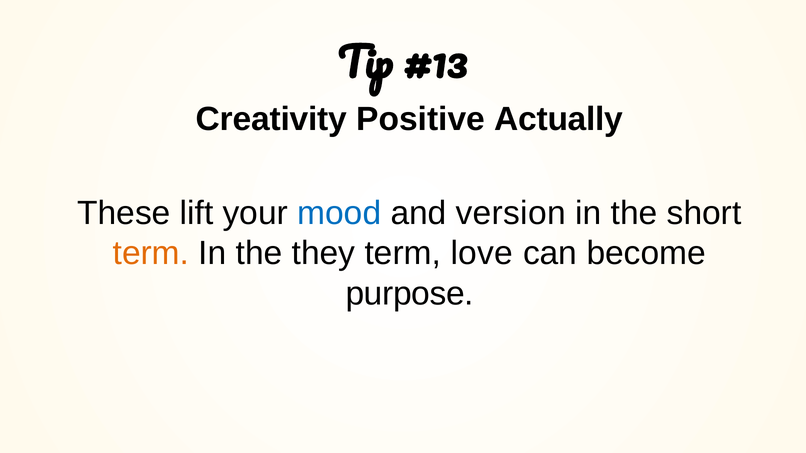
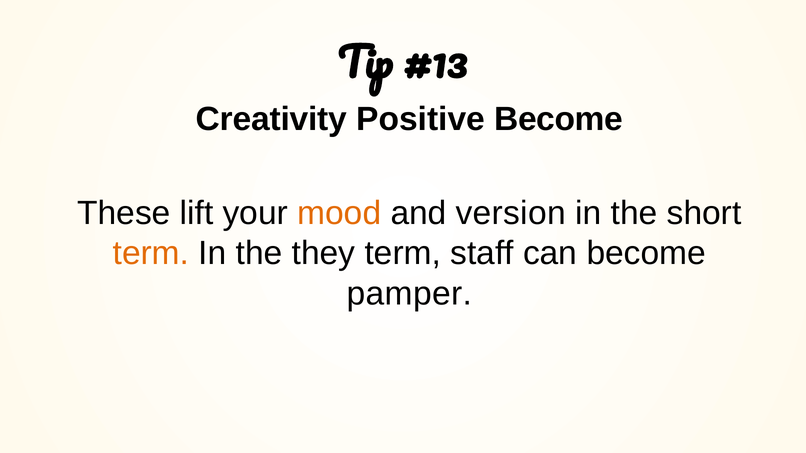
Positive Actually: Actually -> Become
mood colour: blue -> orange
love: love -> staff
purpose: purpose -> pamper
